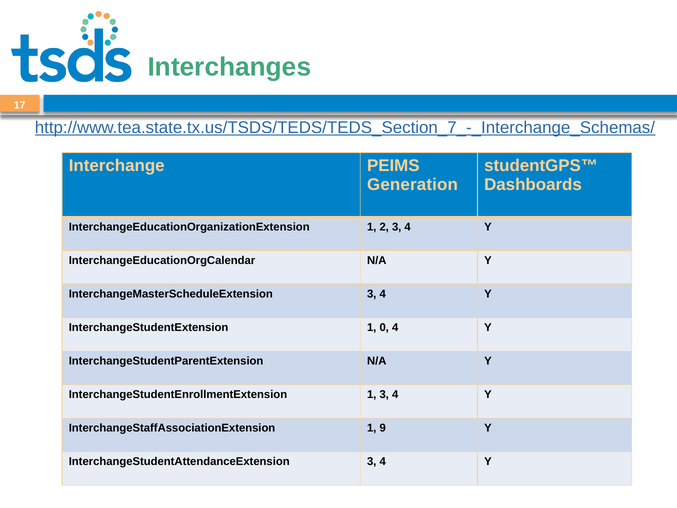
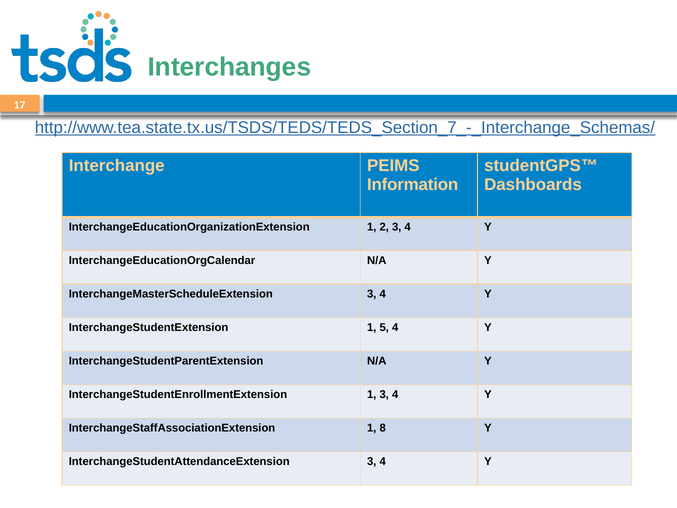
Generation: Generation -> Information
0: 0 -> 5
9: 9 -> 8
